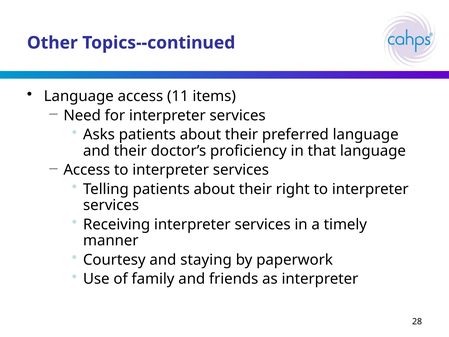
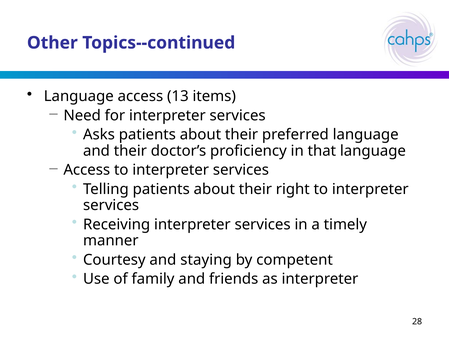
11: 11 -> 13
paperwork: paperwork -> competent
